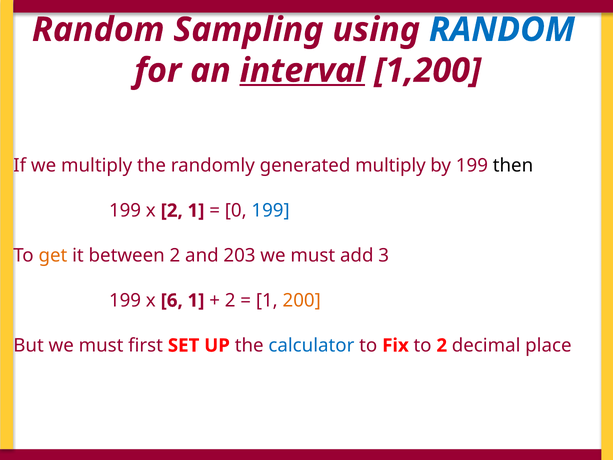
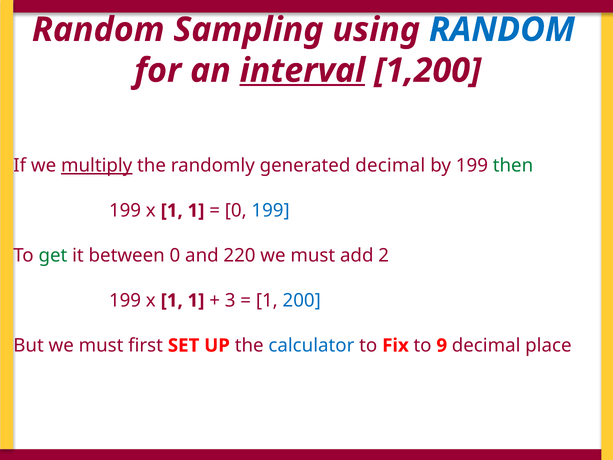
multiply at (97, 166) underline: none -> present
generated multiply: multiply -> decimal
then colour: black -> green
2 at (172, 211): 2 -> 1
get colour: orange -> green
between 2: 2 -> 0
203: 203 -> 220
3: 3 -> 2
6 at (172, 300): 6 -> 1
2 at (230, 300): 2 -> 3
200 colour: orange -> blue
to 2: 2 -> 9
